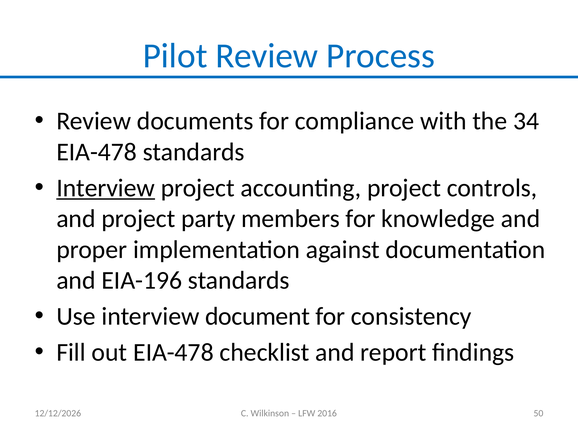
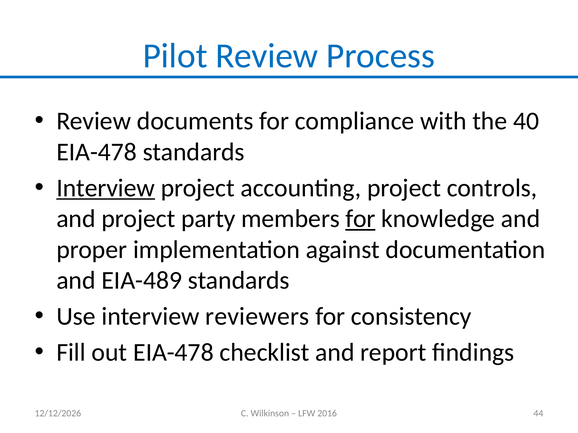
34: 34 -> 40
for at (360, 219) underline: none -> present
EIA-196: EIA-196 -> EIA-489
document: document -> reviewers
50: 50 -> 44
